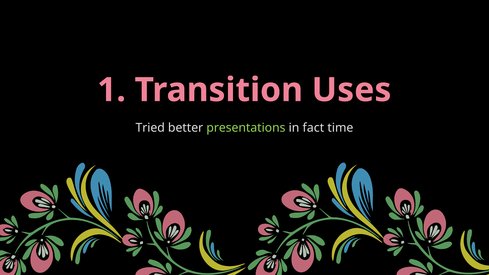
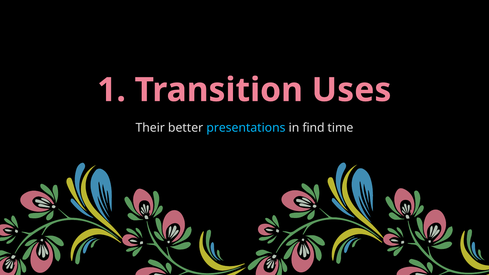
Tried: Tried -> Their
presentations colour: light green -> light blue
fact: fact -> find
